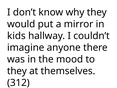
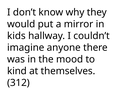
they at (17, 71): they -> kind
